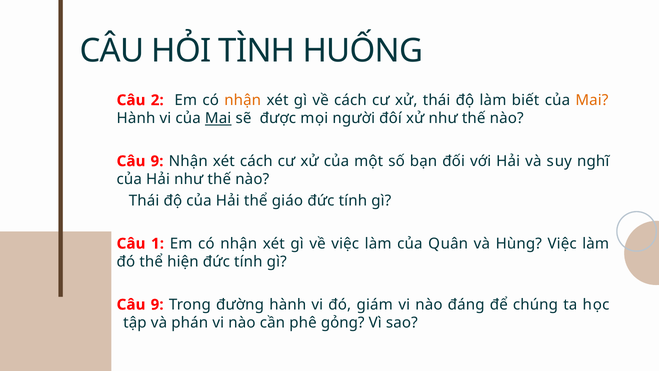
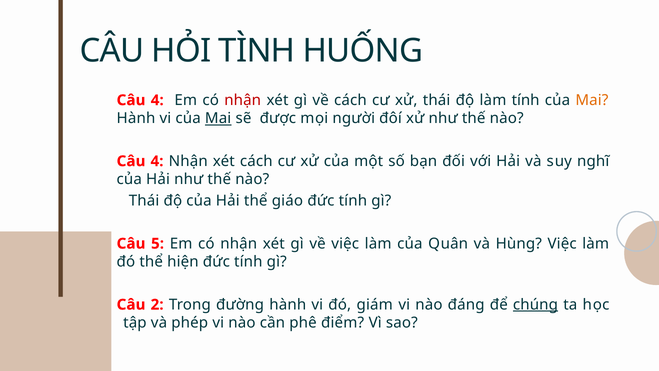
2 at (157, 100): 2 -> 4
nhận at (243, 100) colour: orange -> red
làm biết: biết -> tính
9 at (157, 161): 9 -> 4
1: 1 -> 5
9 at (157, 304): 9 -> 2
chúng underline: none -> present
phán: phán -> phép
gỏng: gỏng -> điểm
